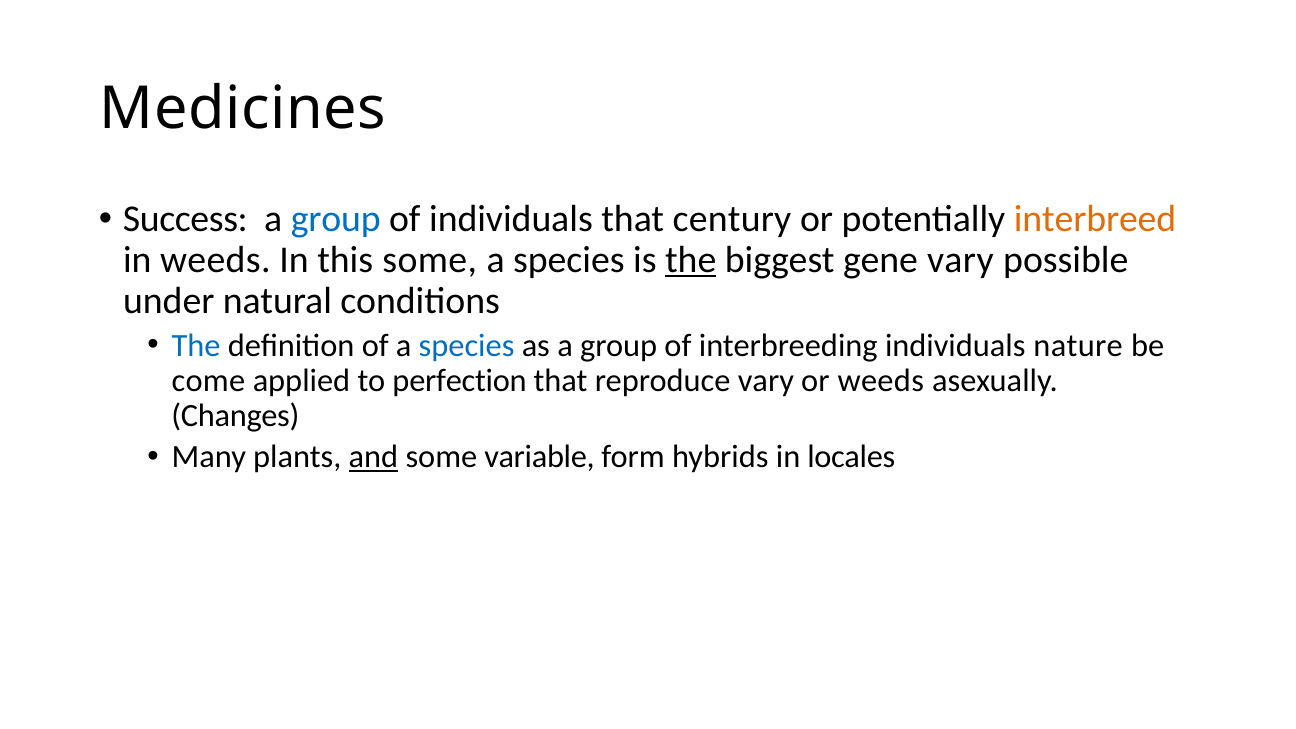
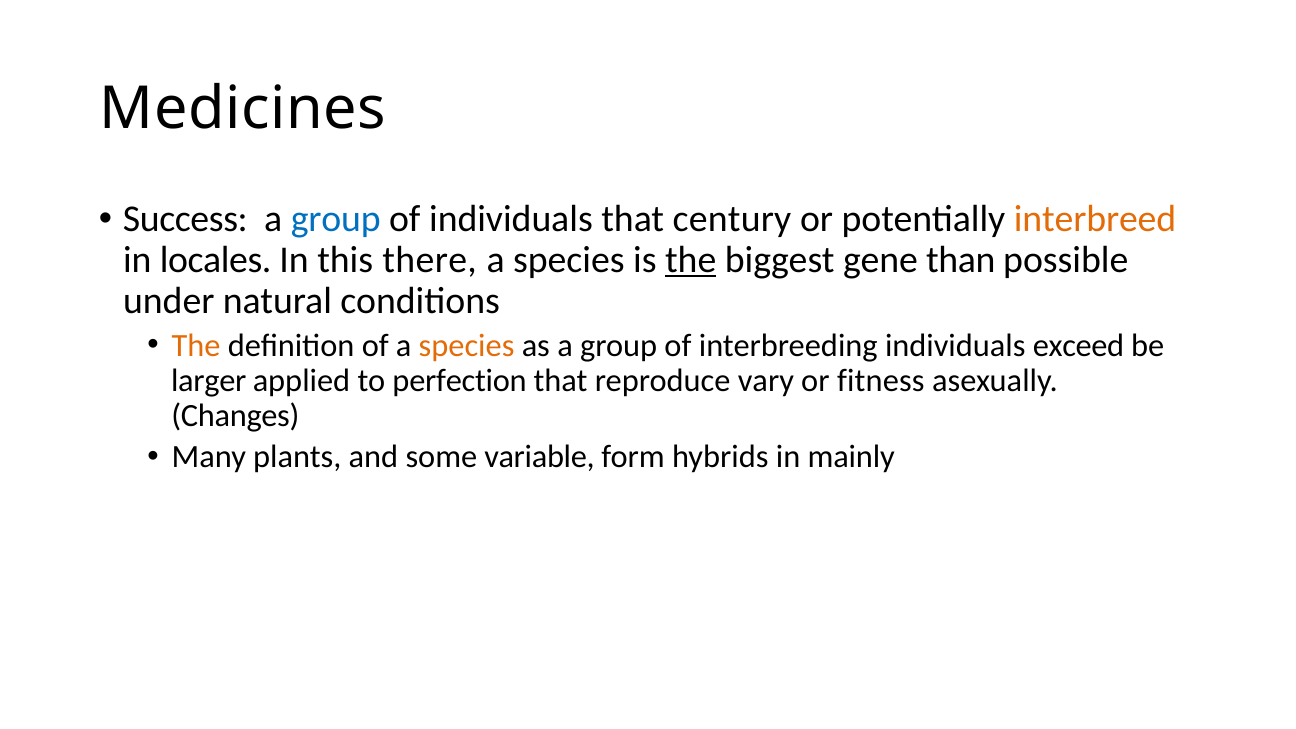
in weeds: weeds -> locales
this some: some -> there
gene vary: vary -> than
The at (196, 345) colour: blue -> orange
species at (467, 345) colour: blue -> orange
nature: nature -> exceed
come: come -> larger
or weeds: weeds -> fitness
and underline: present -> none
locales: locales -> mainly
